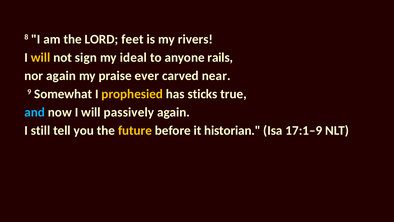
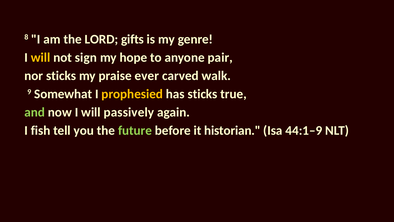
feet: feet -> gifts
rivers: rivers -> genre
ideal: ideal -> hope
rails: rails -> pair
nor again: again -> sticks
near: near -> walk
and colour: light blue -> light green
still: still -> fish
future colour: yellow -> light green
17:1–9: 17:1–9 -> 44:1–9
